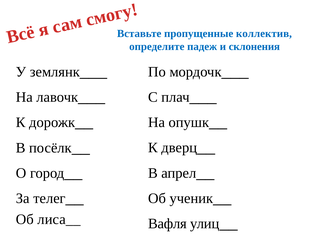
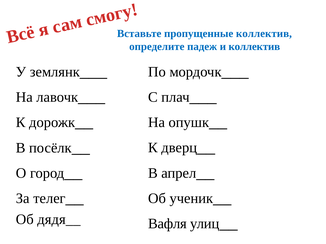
и склонения: склонения -> коллектив
лиса__: лиса__ -> дядя__
